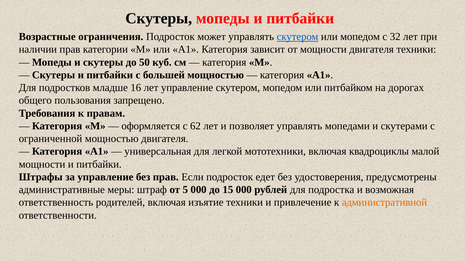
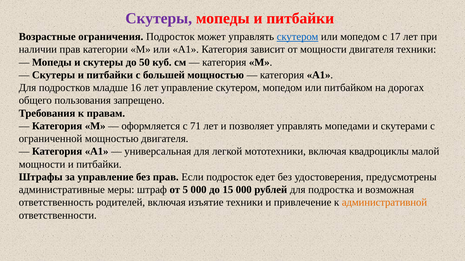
Скутеры at (159, 19) colour: black -> purple
32: 32 -> 17
62: 62 -> 71
